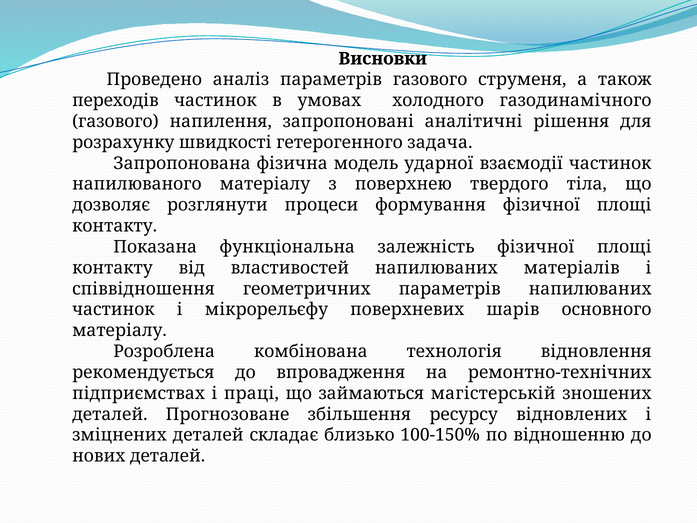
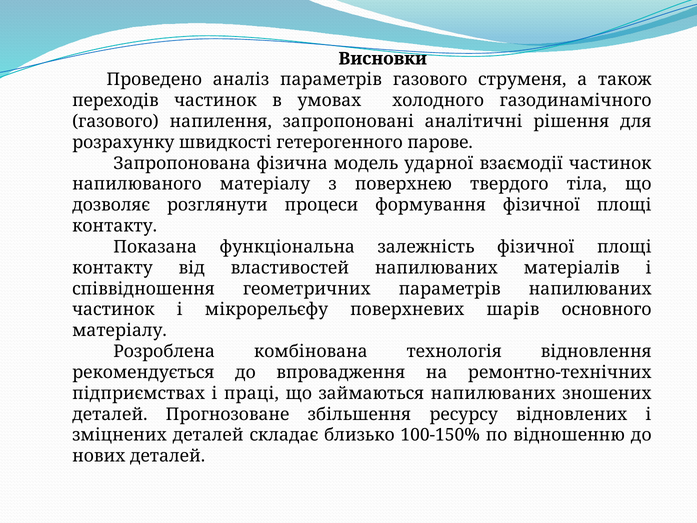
задача: задача -> парове
займаються магістерській: магістерській -> напилюваних
